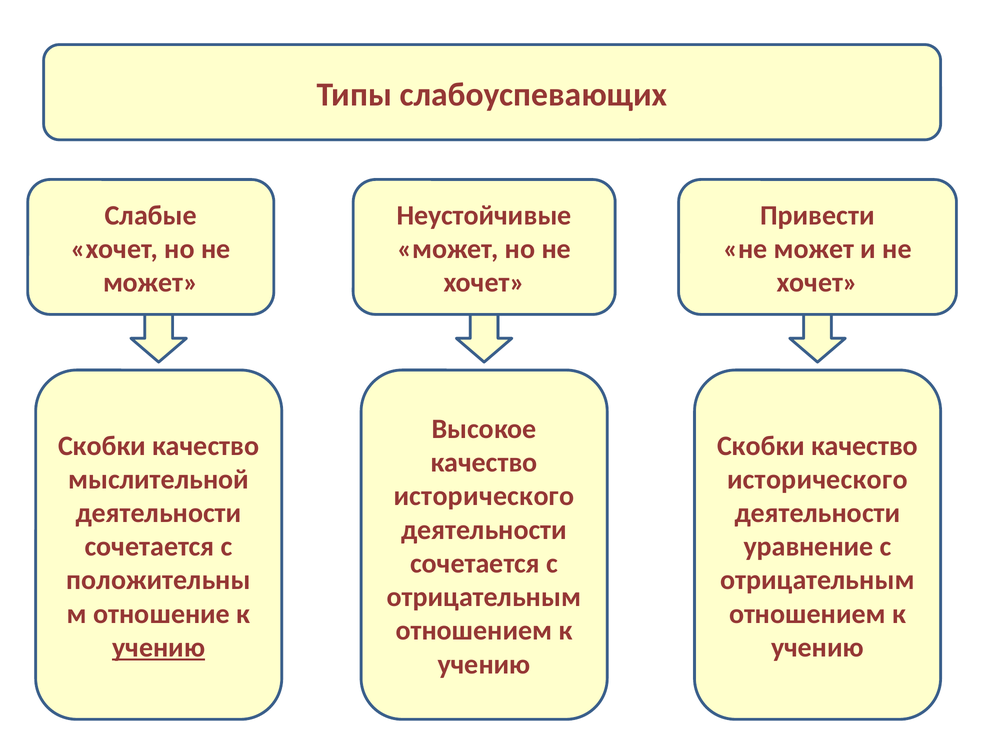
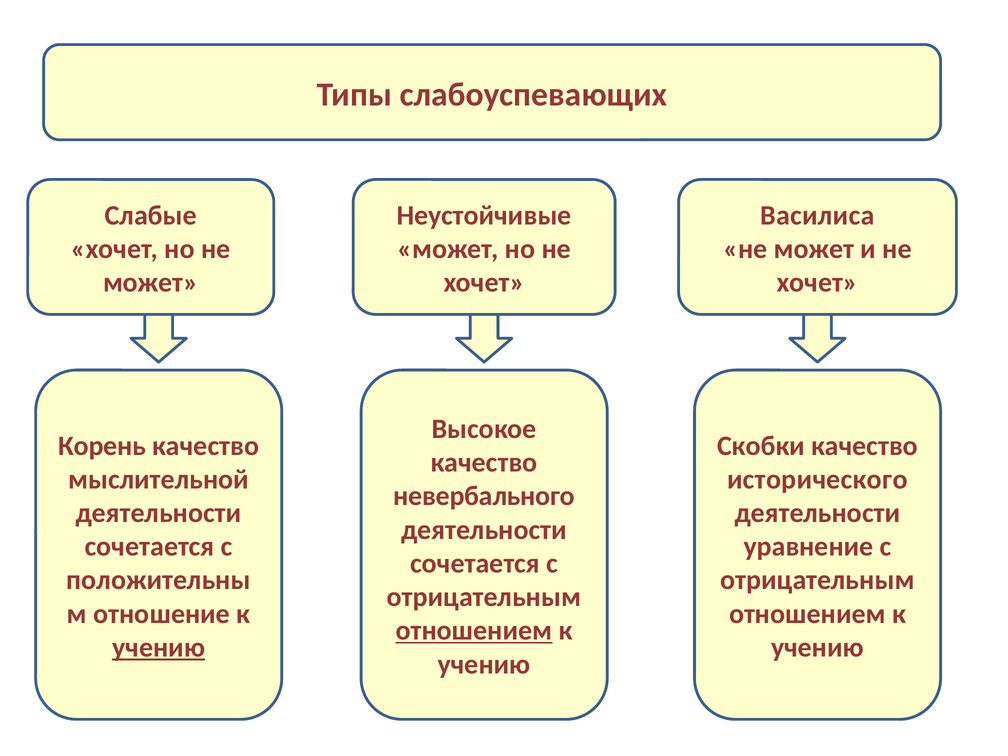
Привести: Привести -> Василиса
Скобки at (102, 446): Скобки -> Корень
исторического at (484, 496): исторического -> невербального
отношением at (474, 631) underline: none -> present
